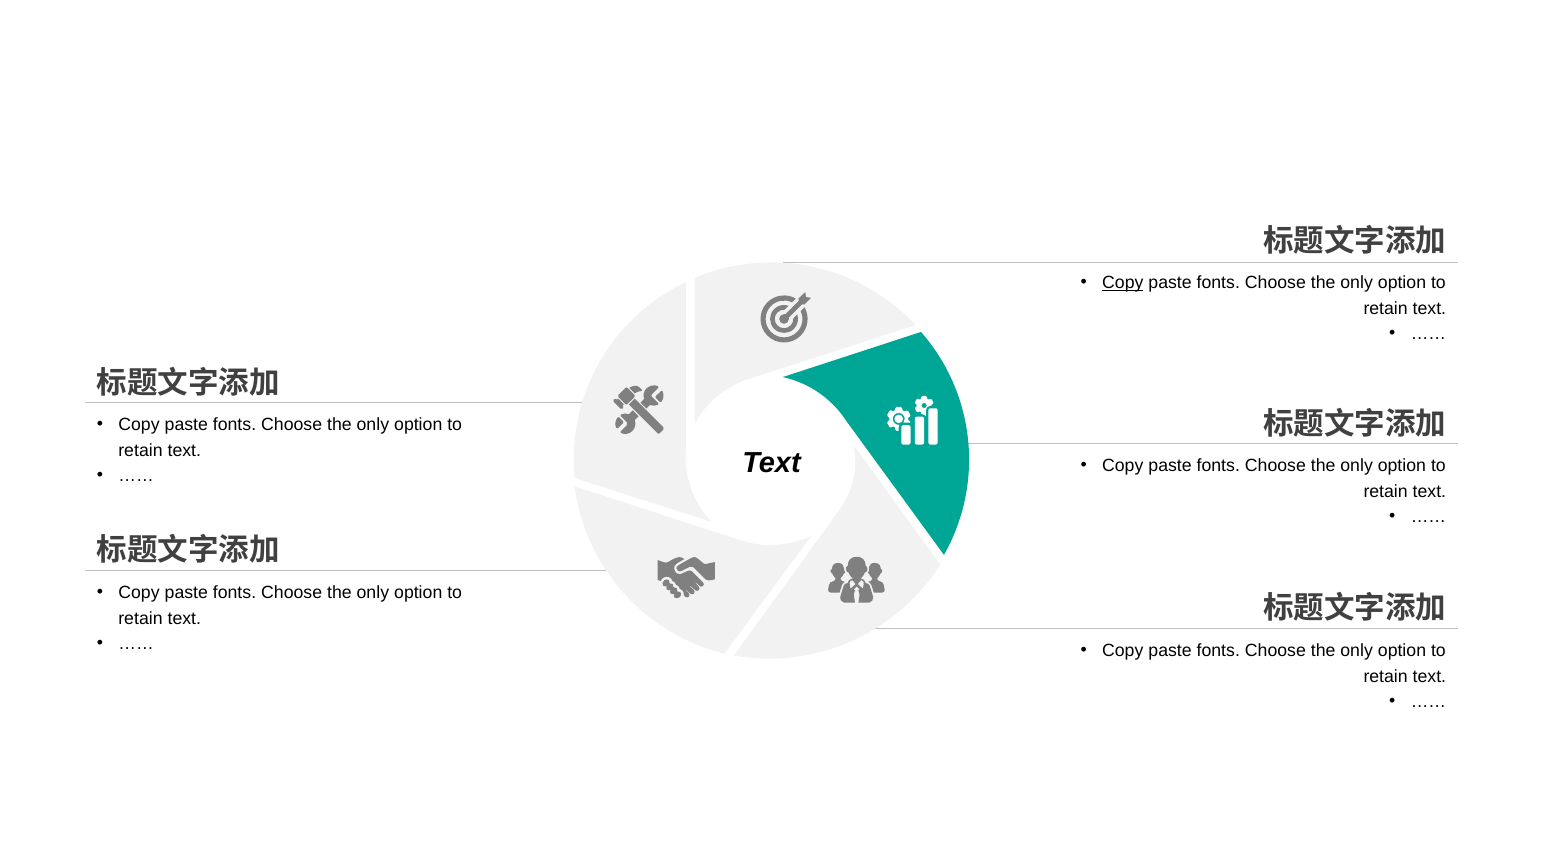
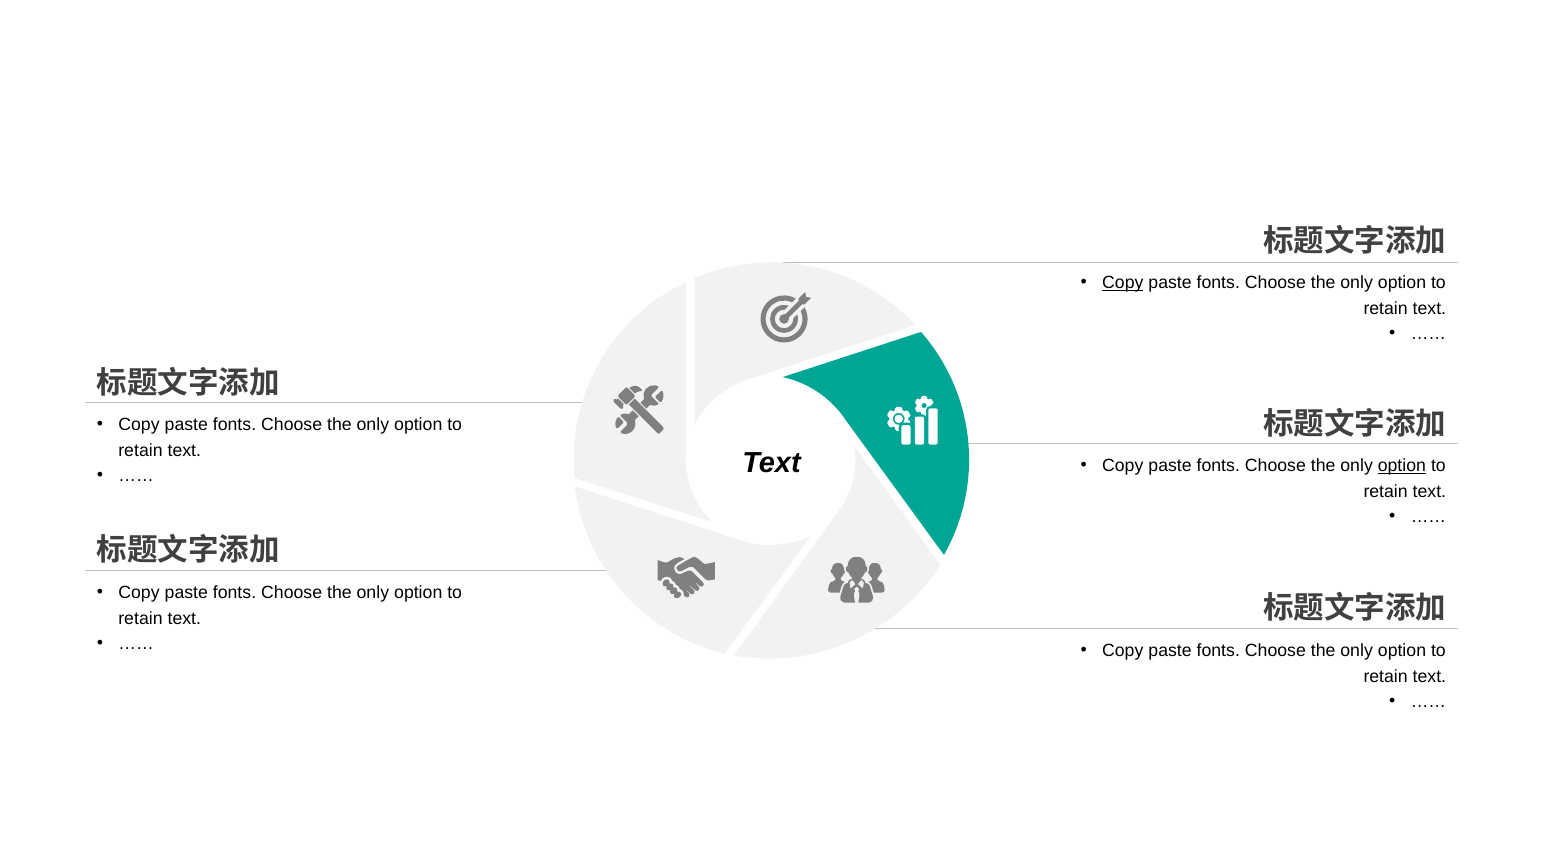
option at (1402, 466) underline: none -> present
